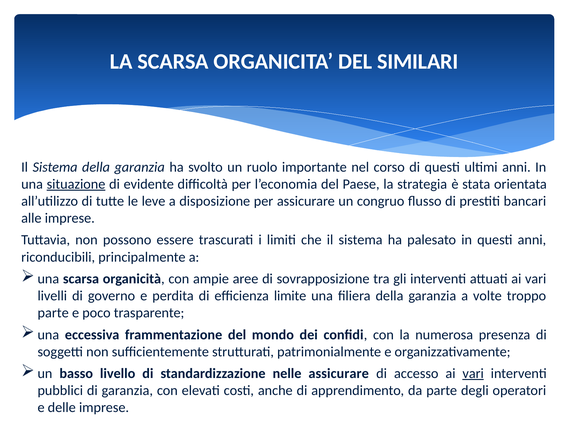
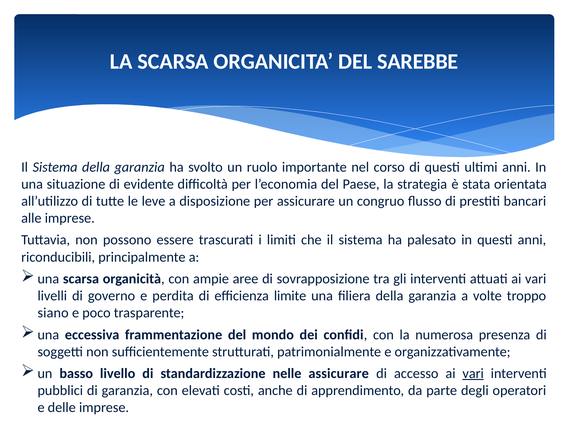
SIMILARI: SIMILARI -> SAREBBE
situazione underline: present -> none
parte at (53, 313): parte -> siano
